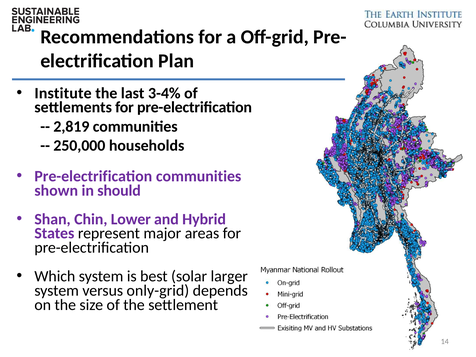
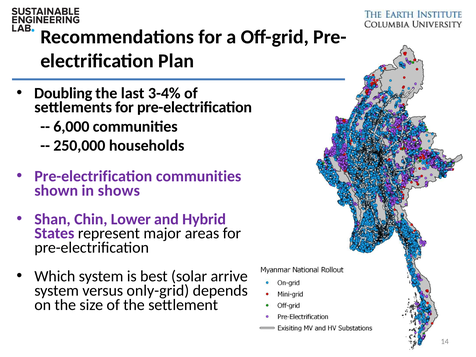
Institute: Institute -> Doubling
2,819: 2,819 -> 6,000
should: should -> shows
larger: larger -> arrive
